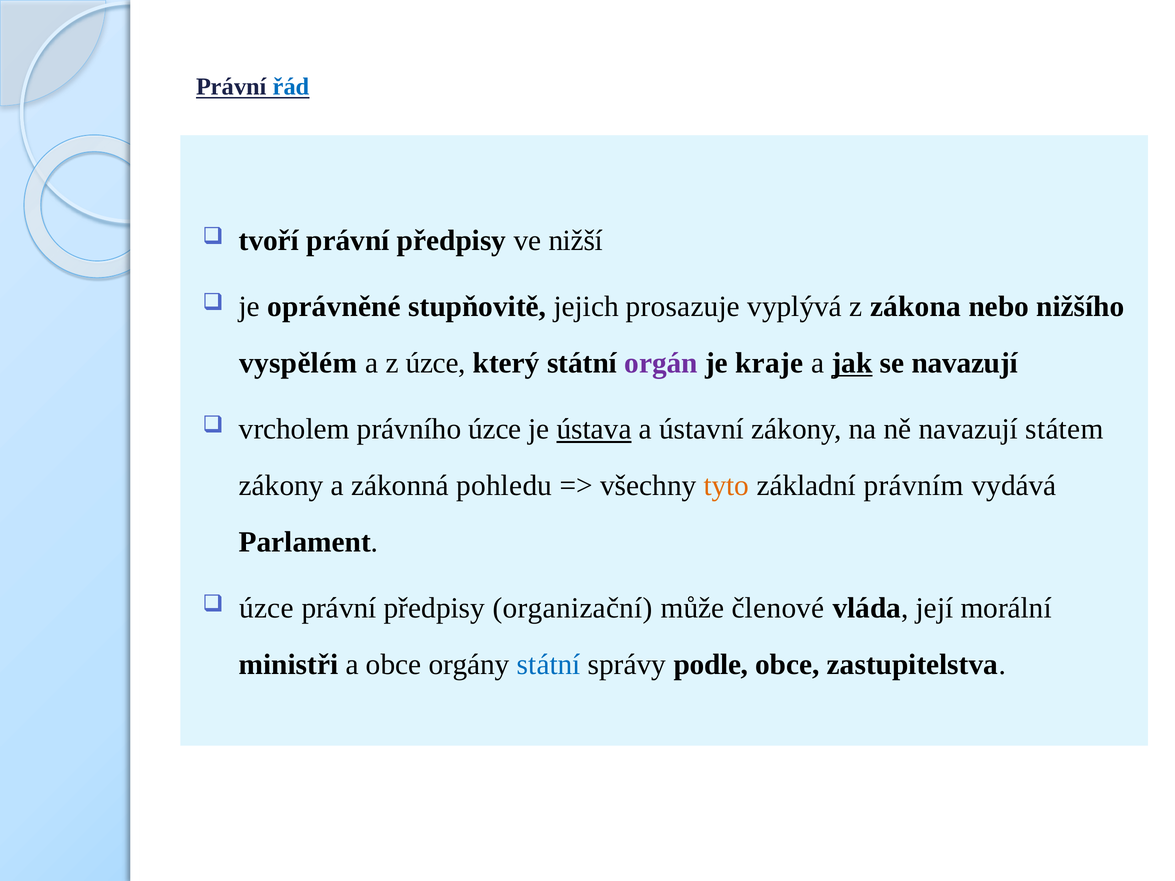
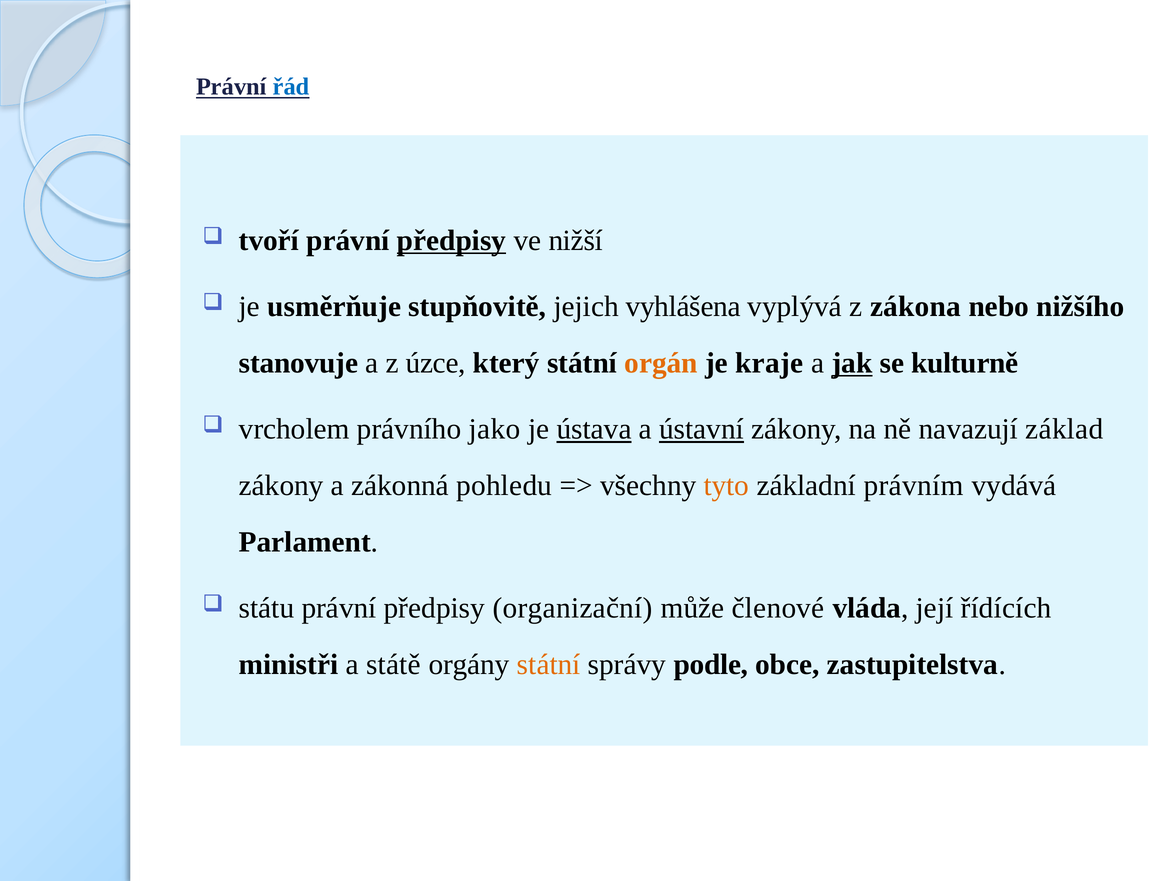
předpisy at (452, 241) underline: none -> present
oprávněné: oprávněné -> usměrňuje
prosazuje: prosazuje -> vyhlášena
vyspělém: vyspělém -> stanovuje
orgán colour: purple -> orange
se navazují: navazují -> kulturně
právního úzce: úzce -> jako
ústavní underline: none -> present
státem: státem -> základ
úzce at (266, 608): úzce -> státu
morální: morální -> řídících
a obce: obce -> státě
státní at (549, 665) colour: blue -> orange
